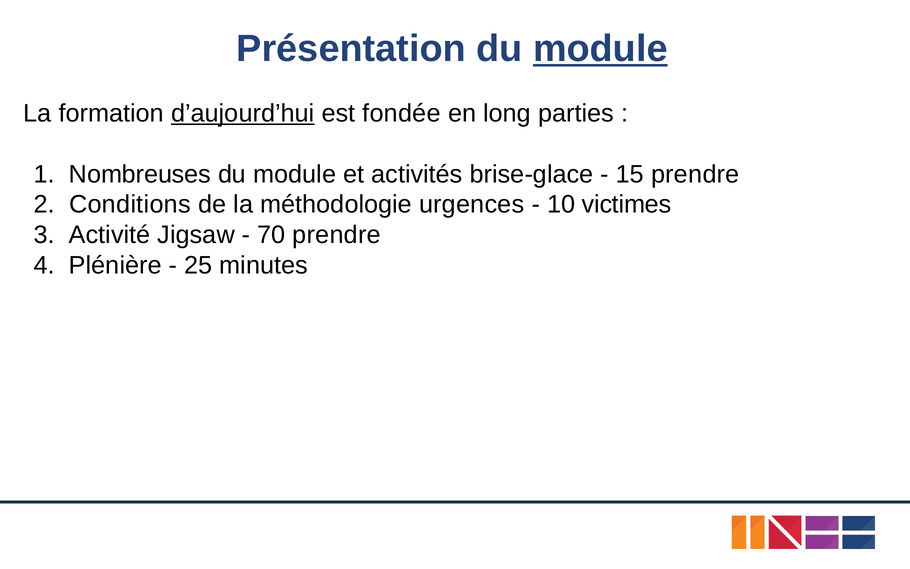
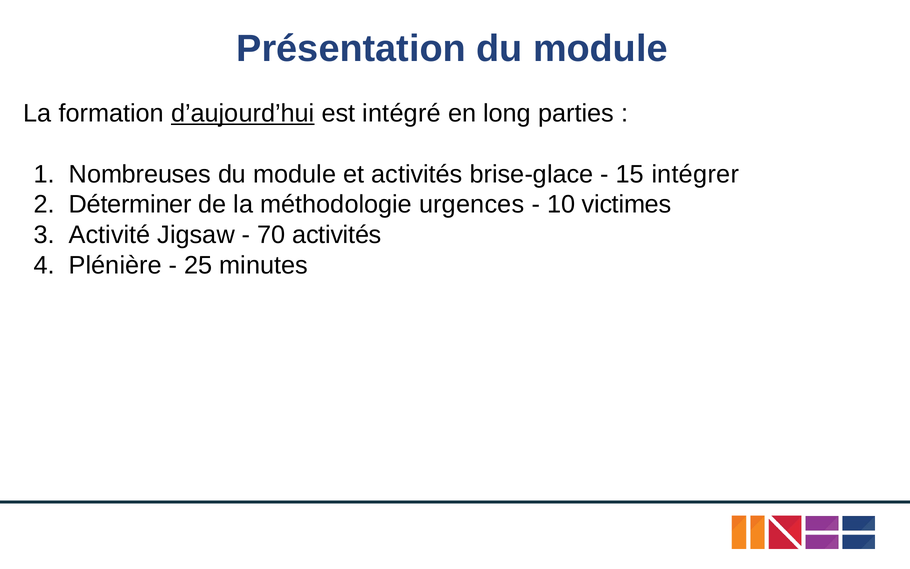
module at (600, 49) underline: present -> none
fondée: fondée -> intégré
15 prendre: prendre -> intégrer
Conditions: Conditions -> Déterminer
70 prendre: prendre -> activités
